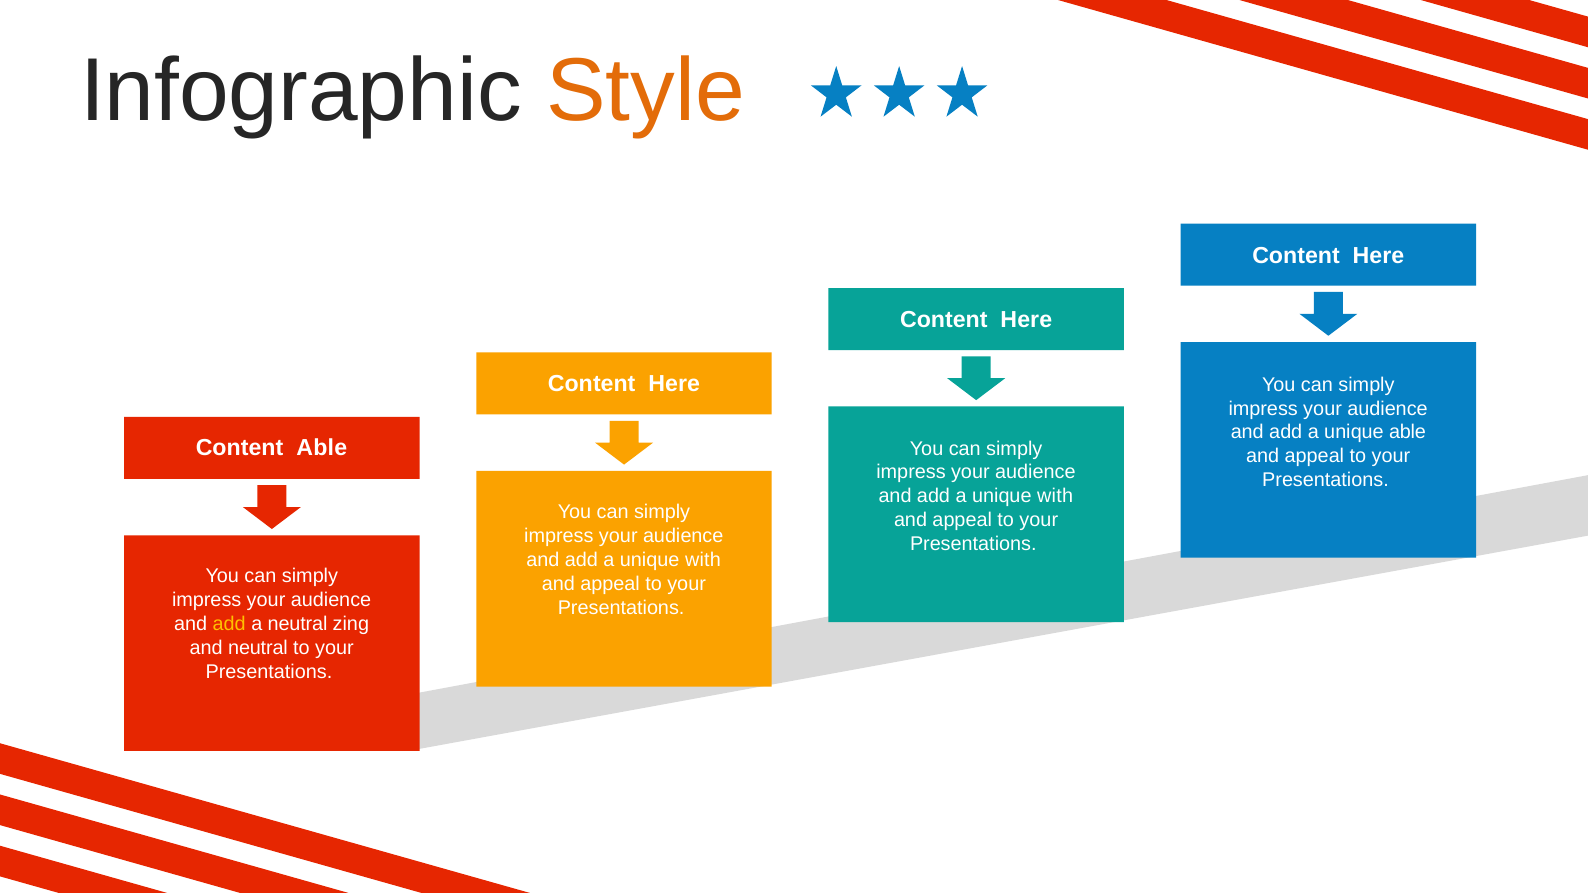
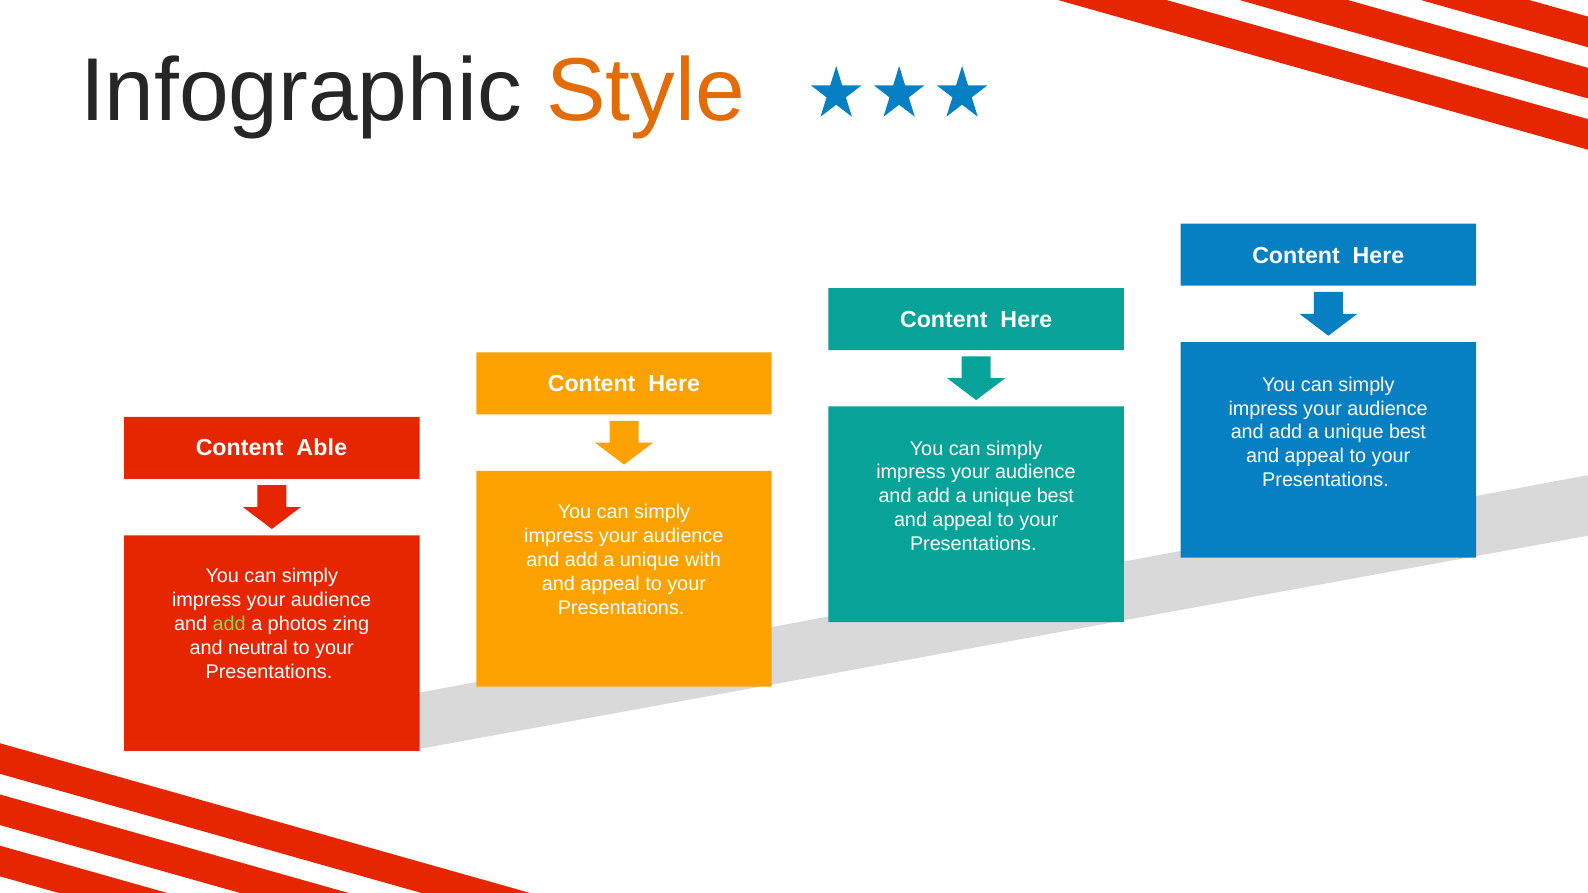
able at (1408, 432): able -> best
with at (1055, 496): with -> best
add at (229, 624) colour: yellow -> light green
a neutral: neutral -> photos
